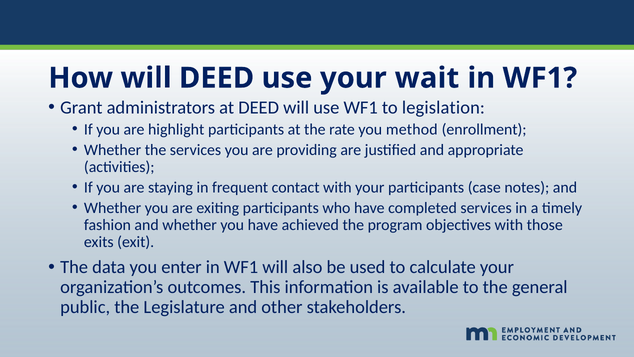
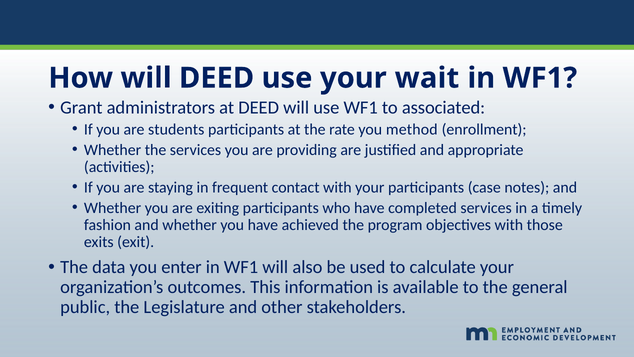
legislation: legislation -> associated
highlight: highlight -> students
